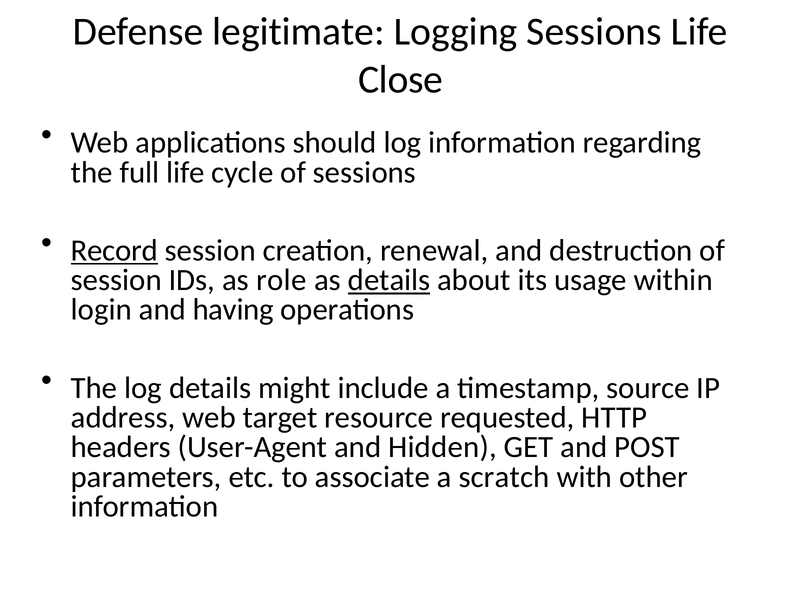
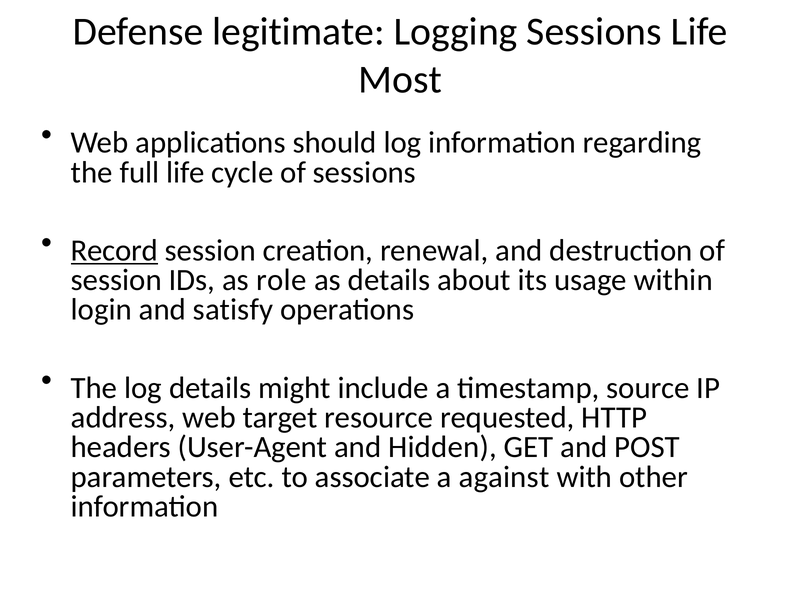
Close: Close -> Most
details at (389, 280) underline: present -> none
having: having -> satisfy
scratch: scratch -> against
